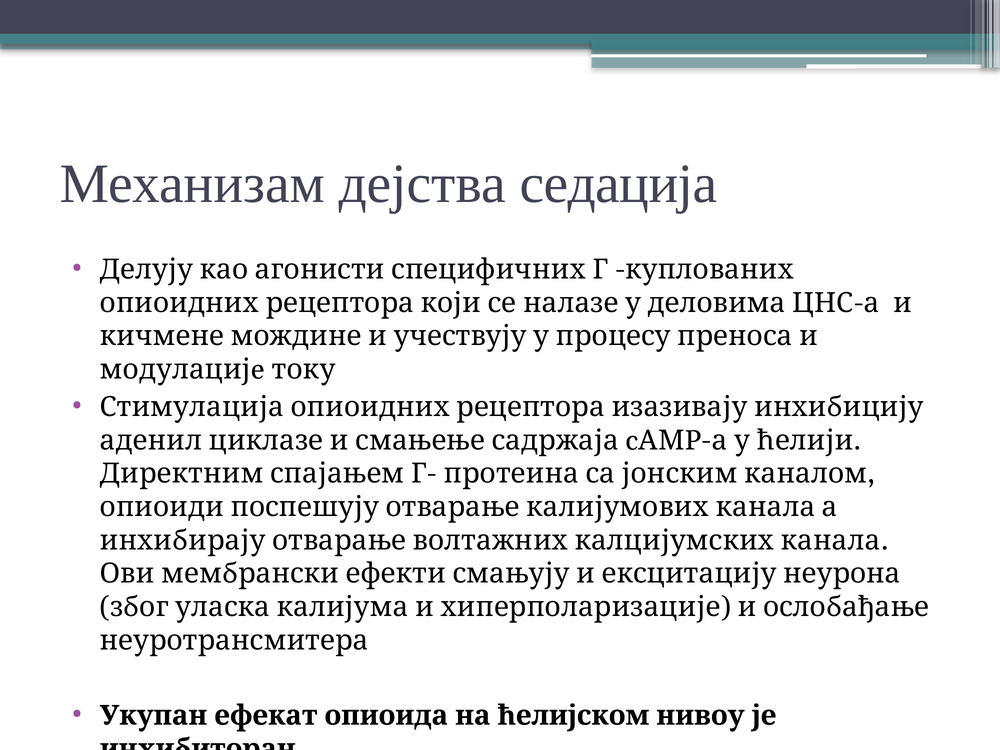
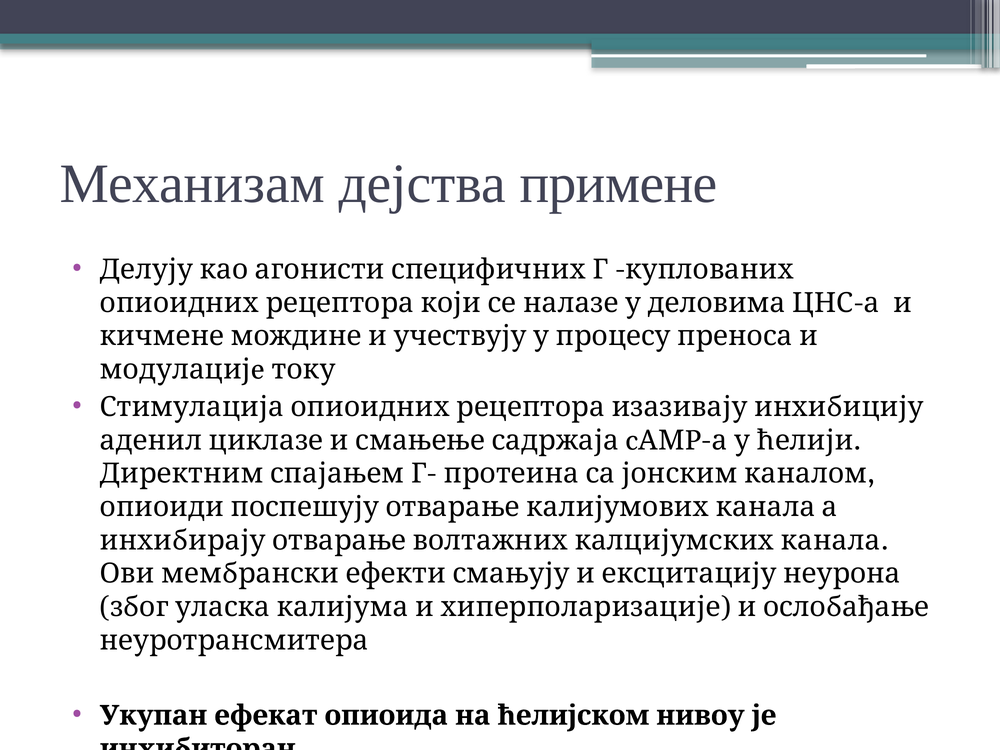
седација: седација -> примене
